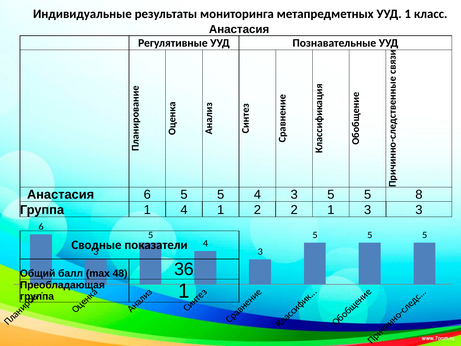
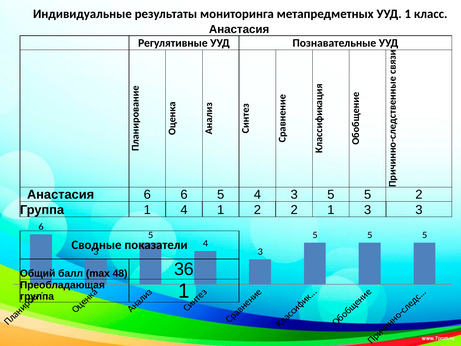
6 5: 5 -> 6
5 8: 8 -> 2
